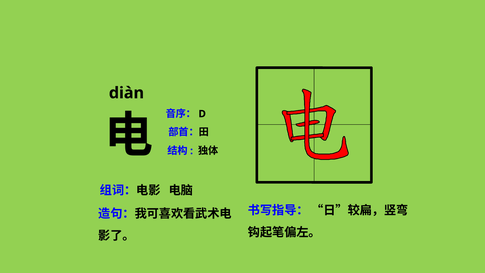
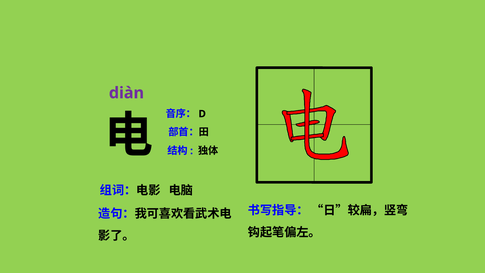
diàn colour: black -> purple
